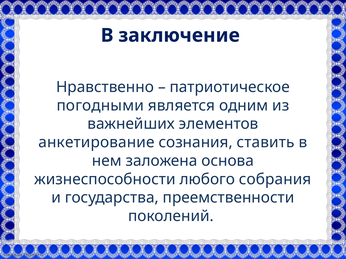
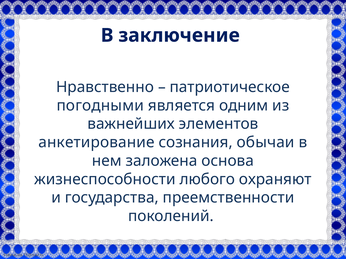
ставить: ставить -> обычаи
собрания: собрания -> охраняют
